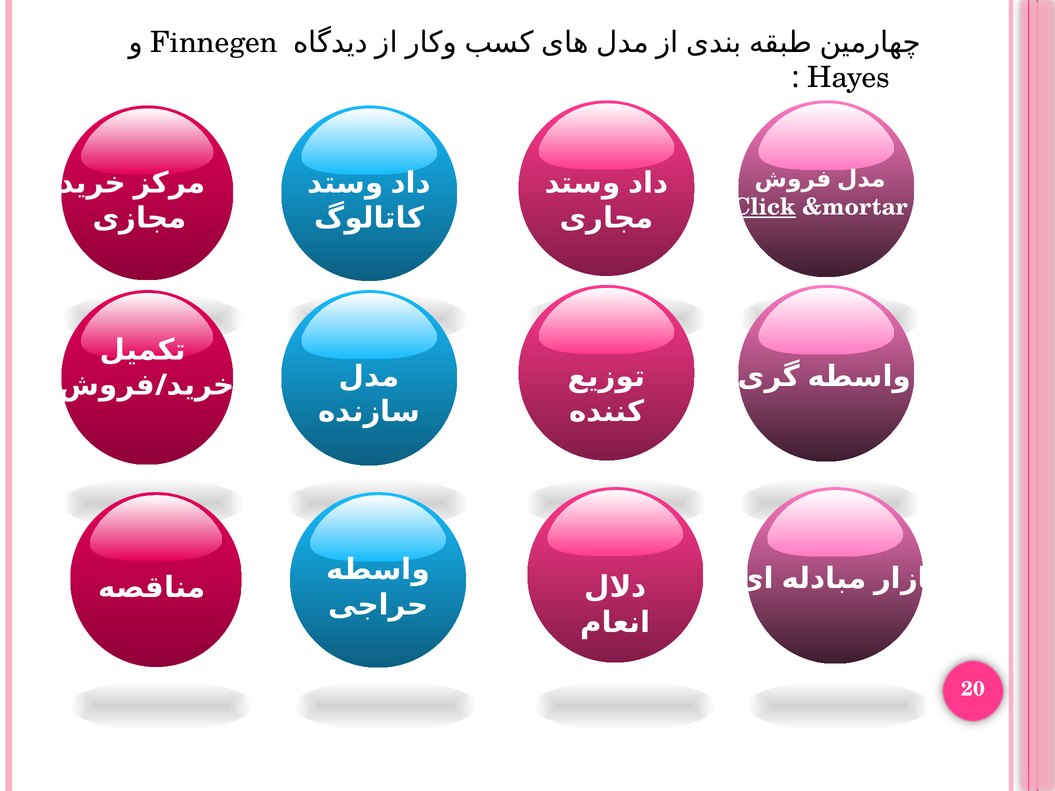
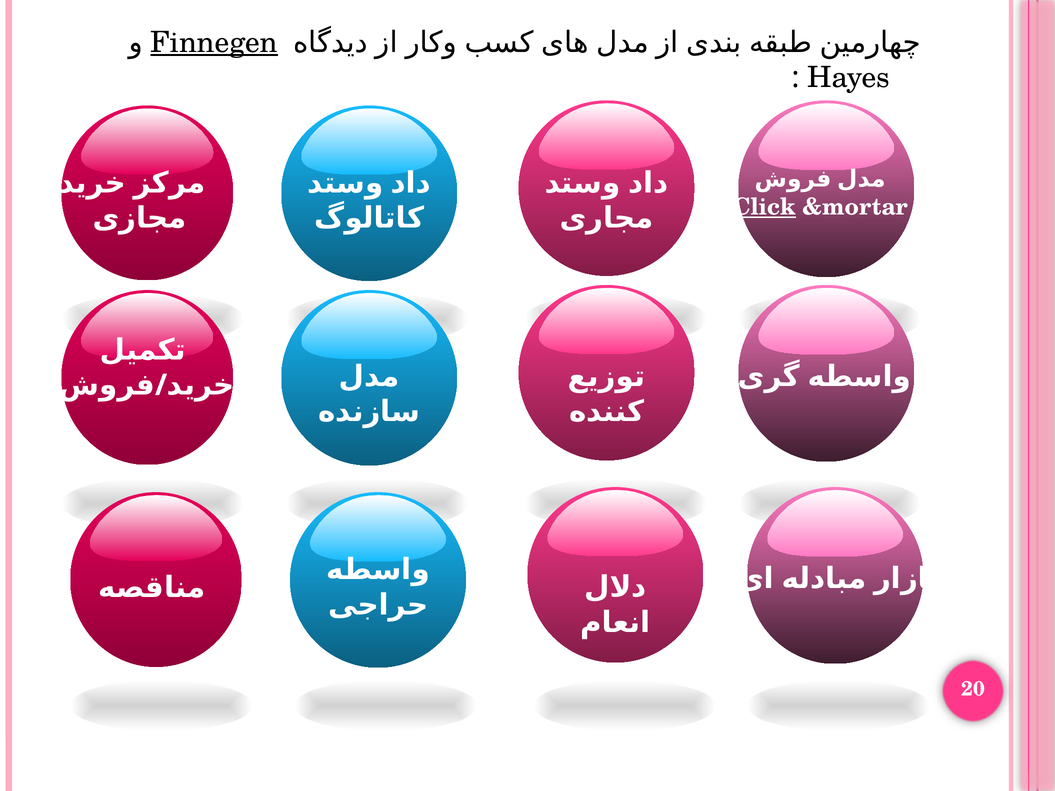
Finnegen underline: none -> present
